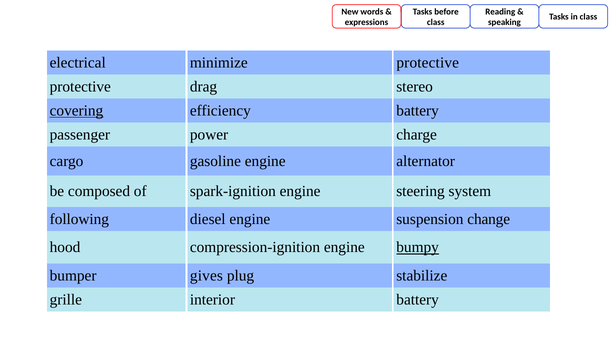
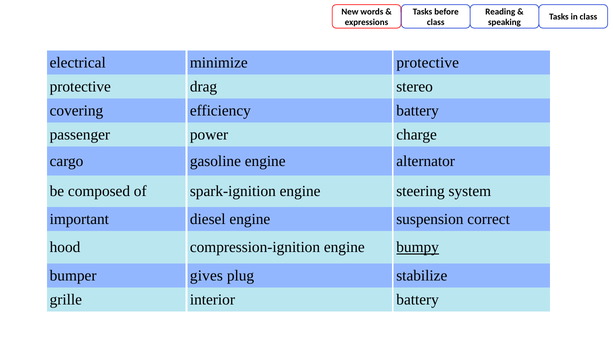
covering underline: present -> none
following: following -> important
change: change -> correct
